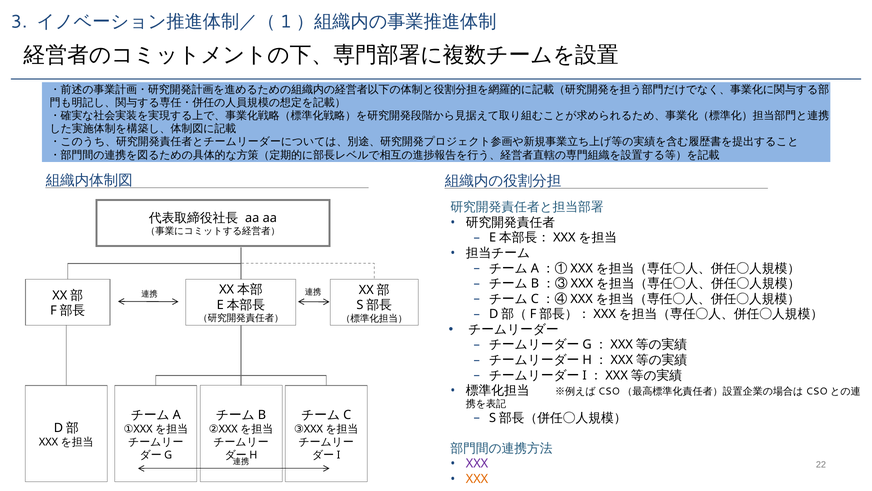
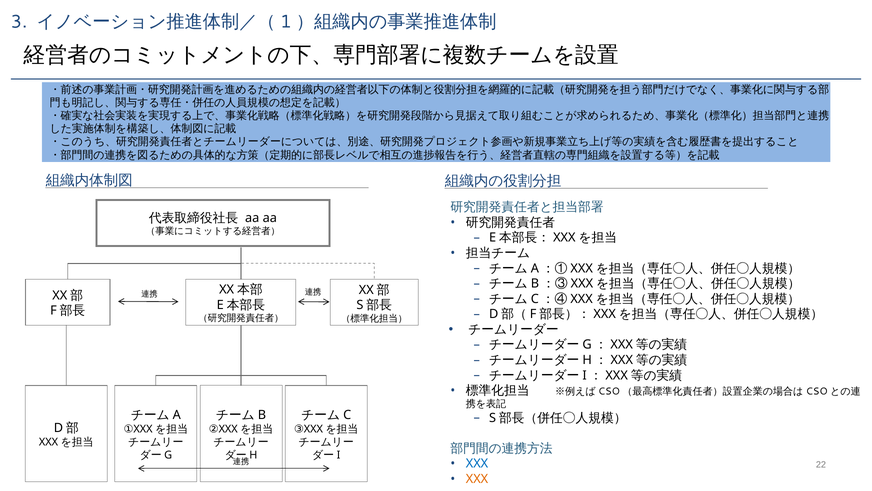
XXX at (477, 463) colour: purple -> blue
